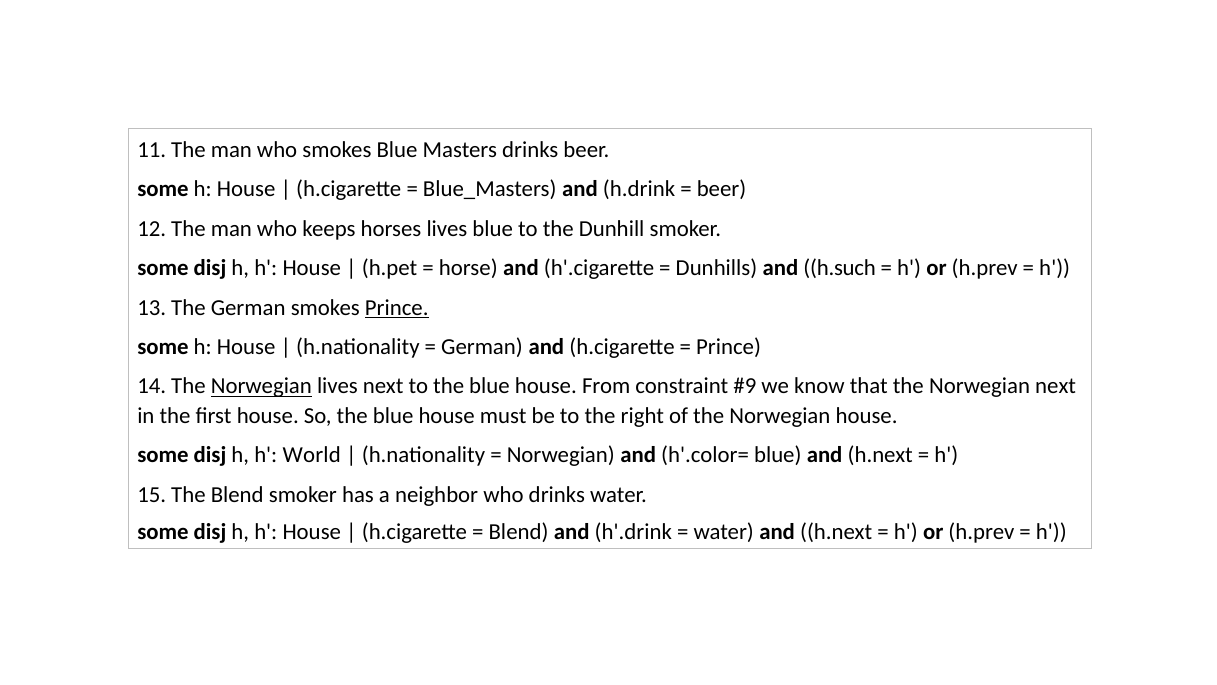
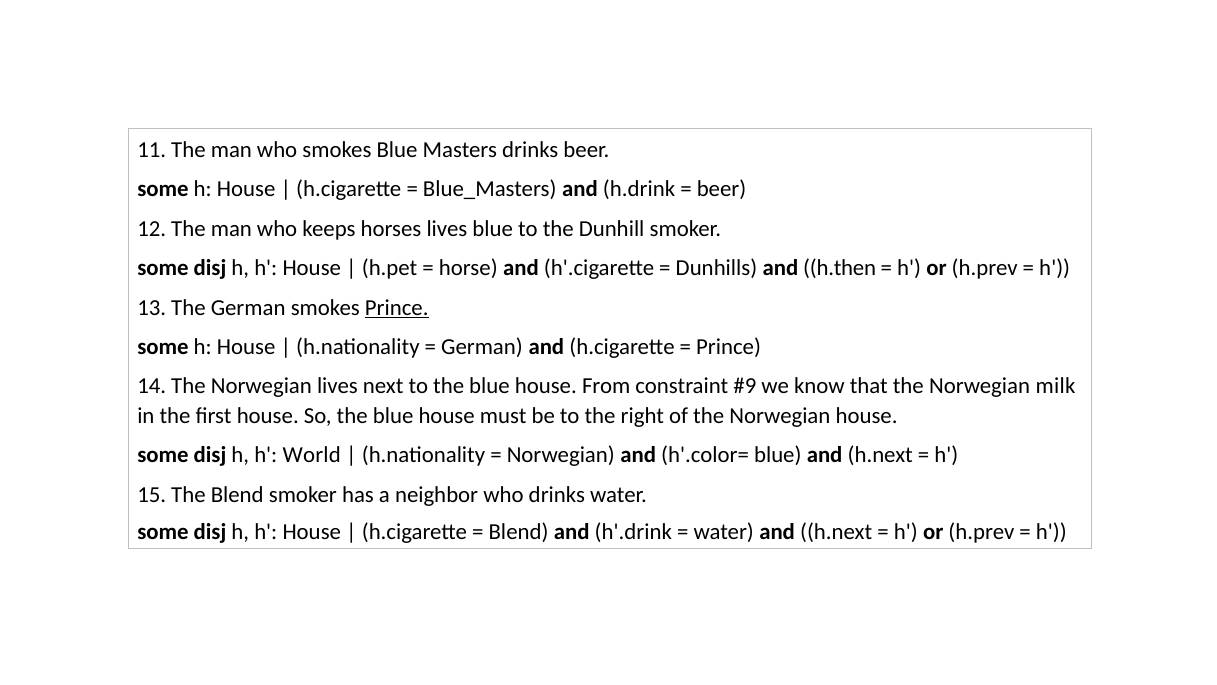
h.such: h.such -> h.then
Norwegian at (261, 386) underline: present -> none
Norwegian next: next -> milk
